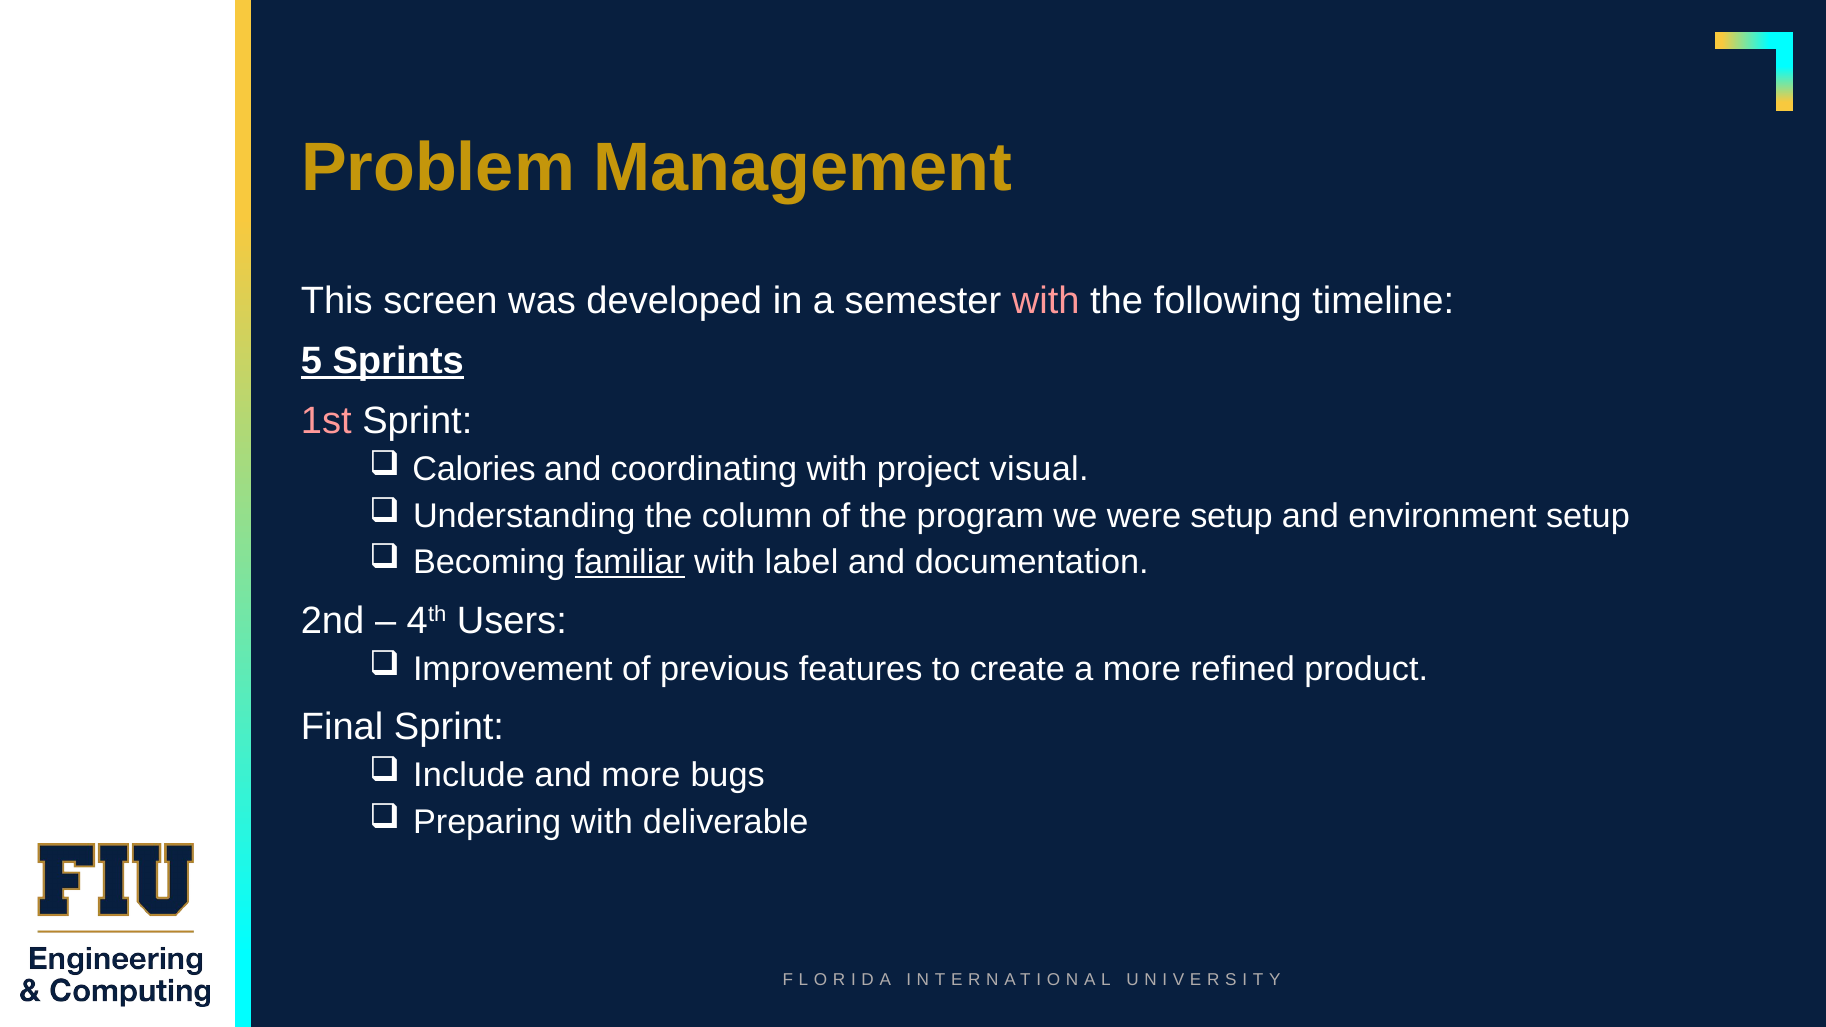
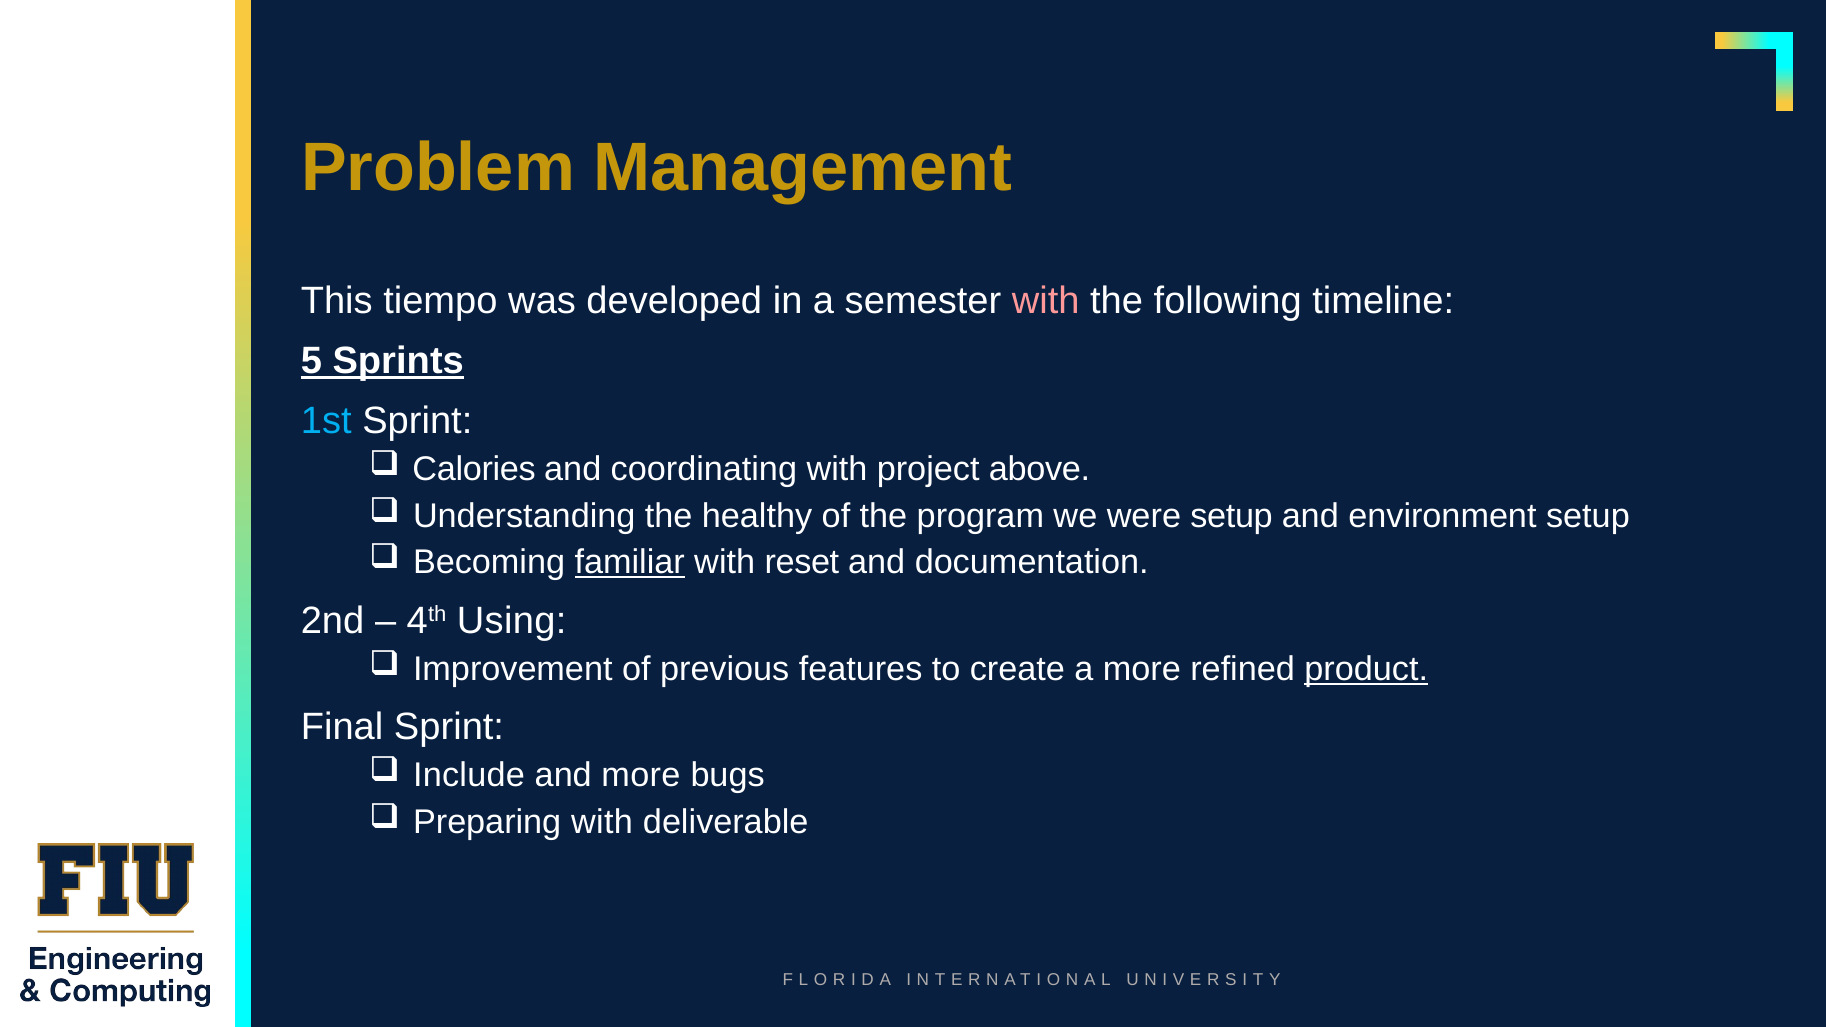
screen: screen -> tiempo
1st colour: pink -> light blue
visual: visual -> above
column: column -> healthy
label: label -> reset
Users: Users -> Using
product underline: none -> present
